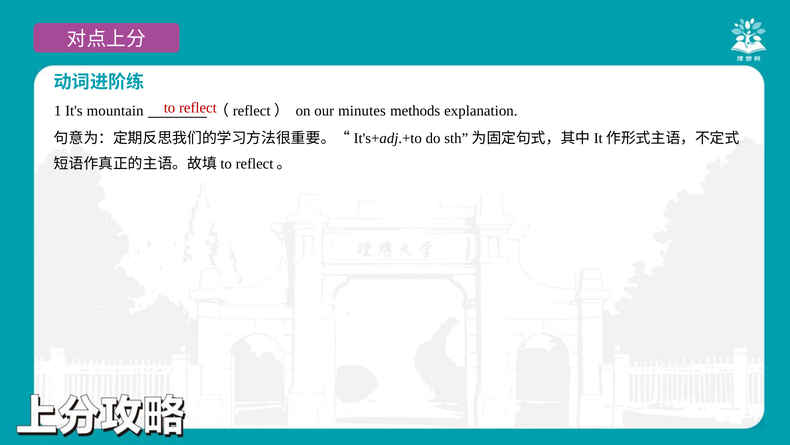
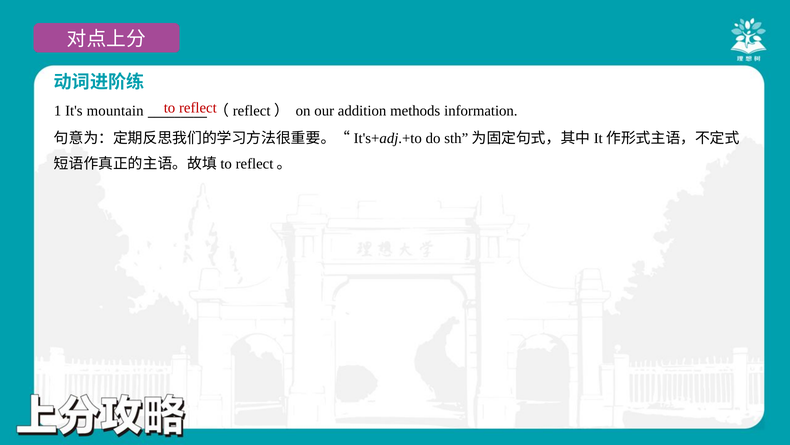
minutes: minutes -> addition
explanation: explanation -> information
